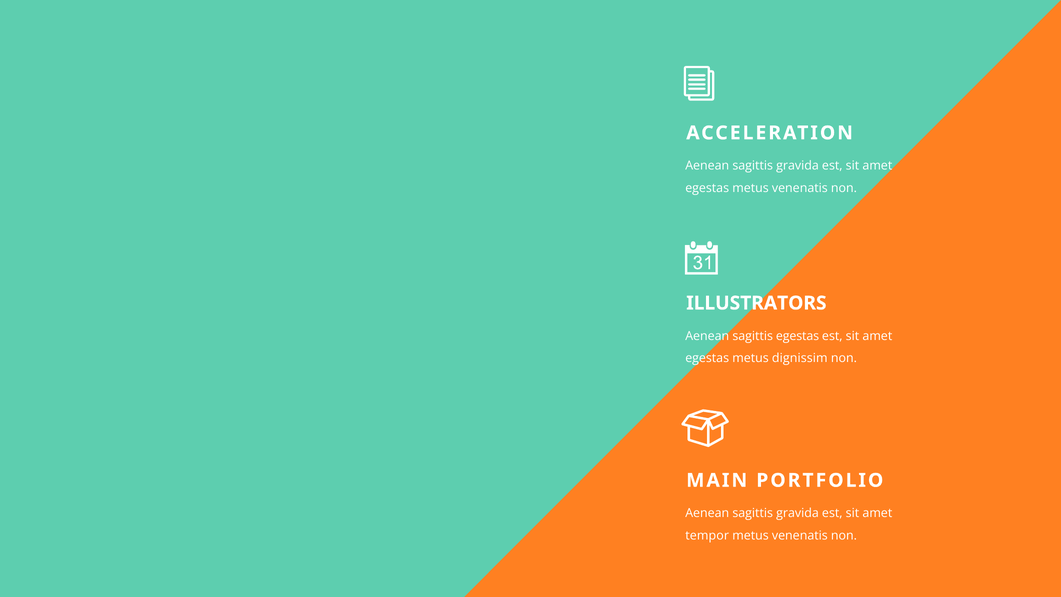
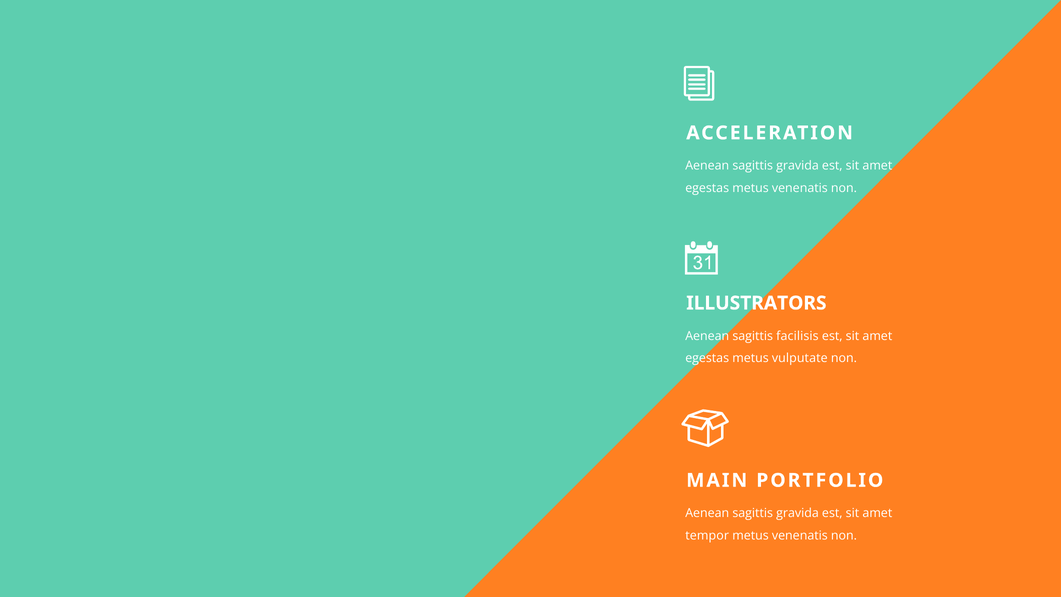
sagittis egestas: egestas -> facilisis
dignissim: dignissim -> vulputate
